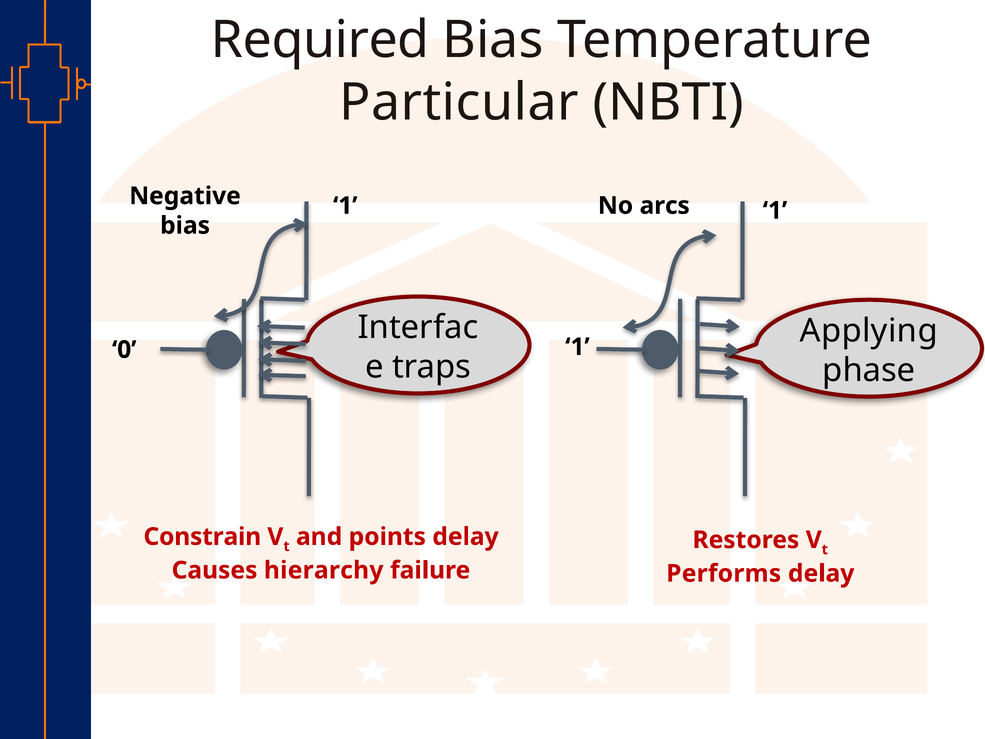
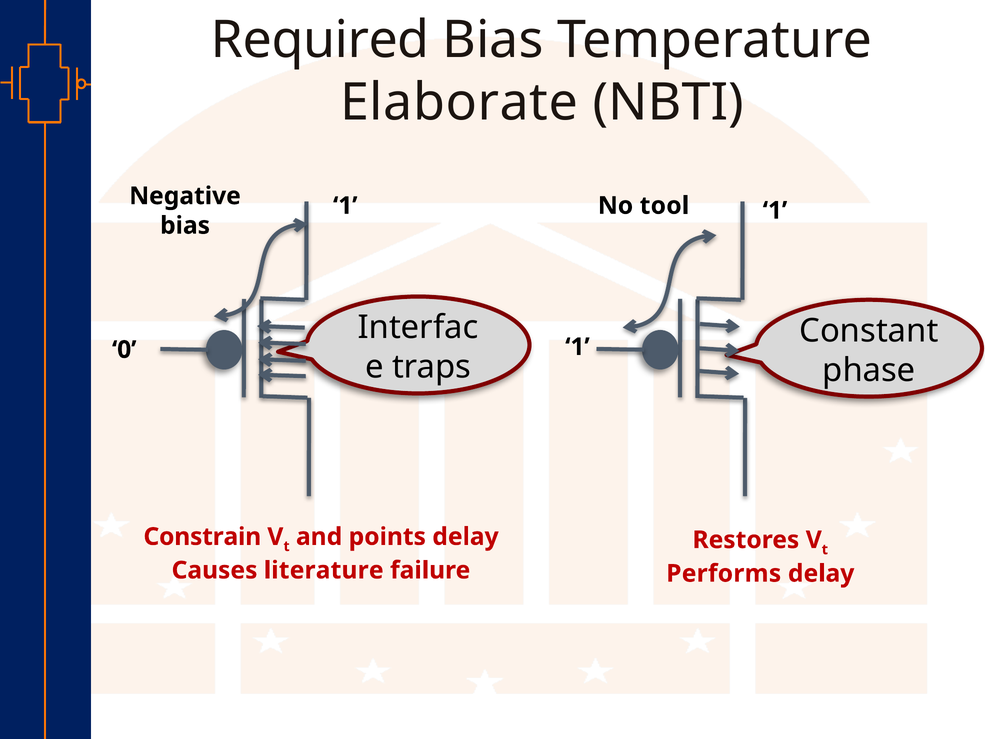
Particular: Particular -> Elaborate
arcs: arcs -> tool
Applying: Applying -> Constant
hierarchy: hierarchy -> literature
